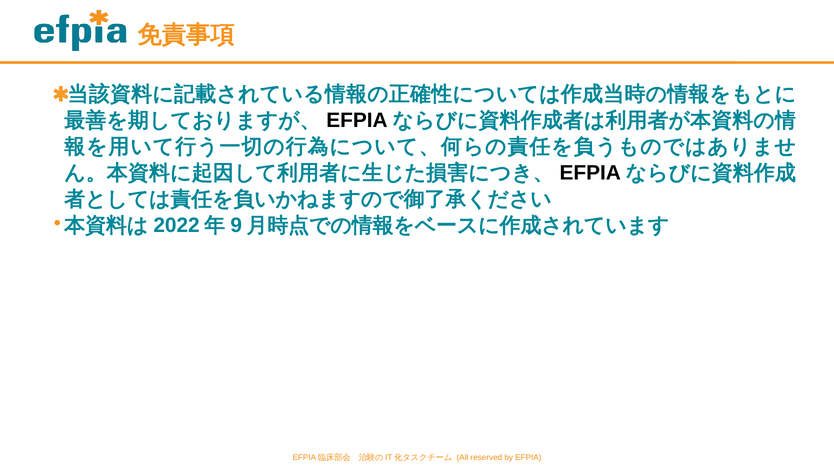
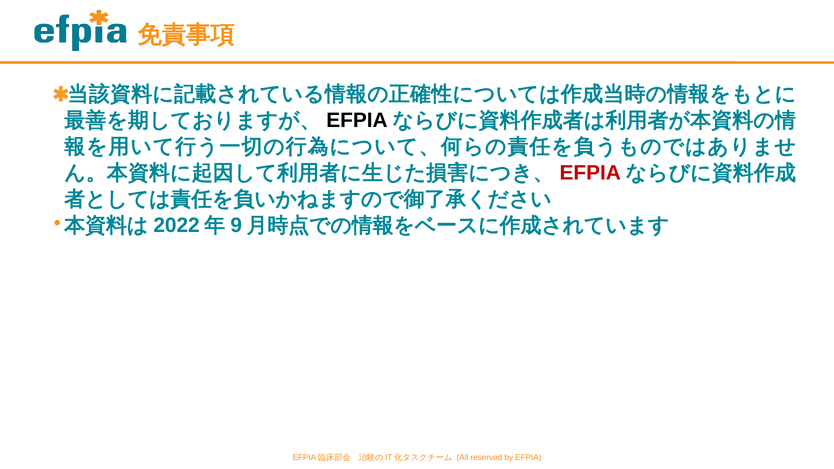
EFPIA at (590, 173) colour: black -> red
